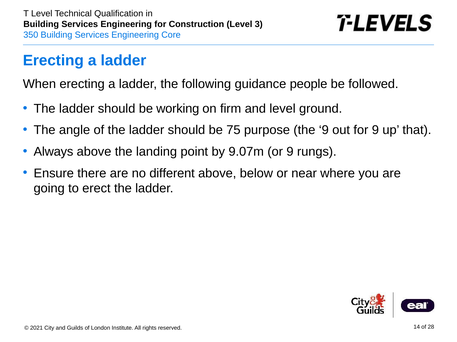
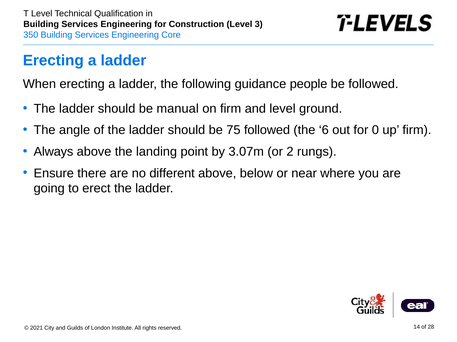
working: working -> manual
75 purpose: purpose -> followed
the 9: 9 -> 6
for 9: 9 -> 0
up that: that -> firm
9.07m: 9.07m -> 3.07m
or 9: 9 -> 2
